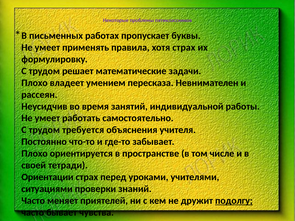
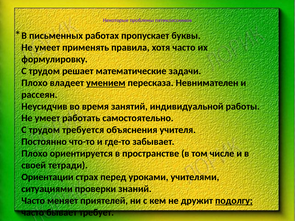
хотя страх: страх -> часто
умением underline: none -> present
чувства: чувства -> требует
